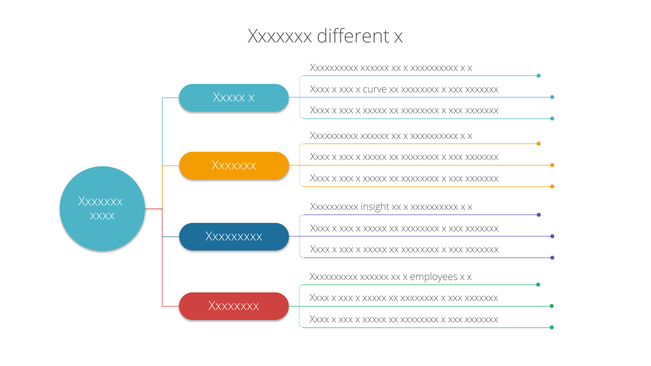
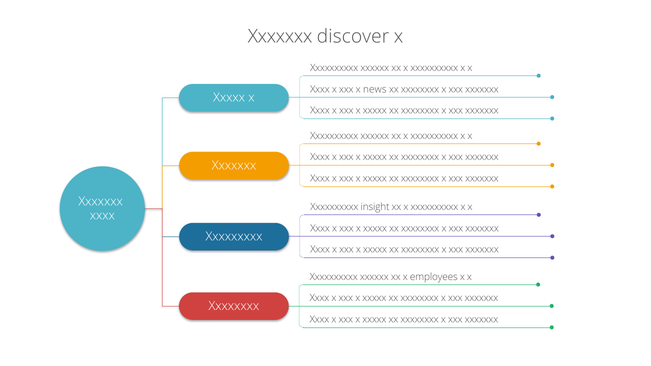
different: different -> discover
curve: curve -> news
